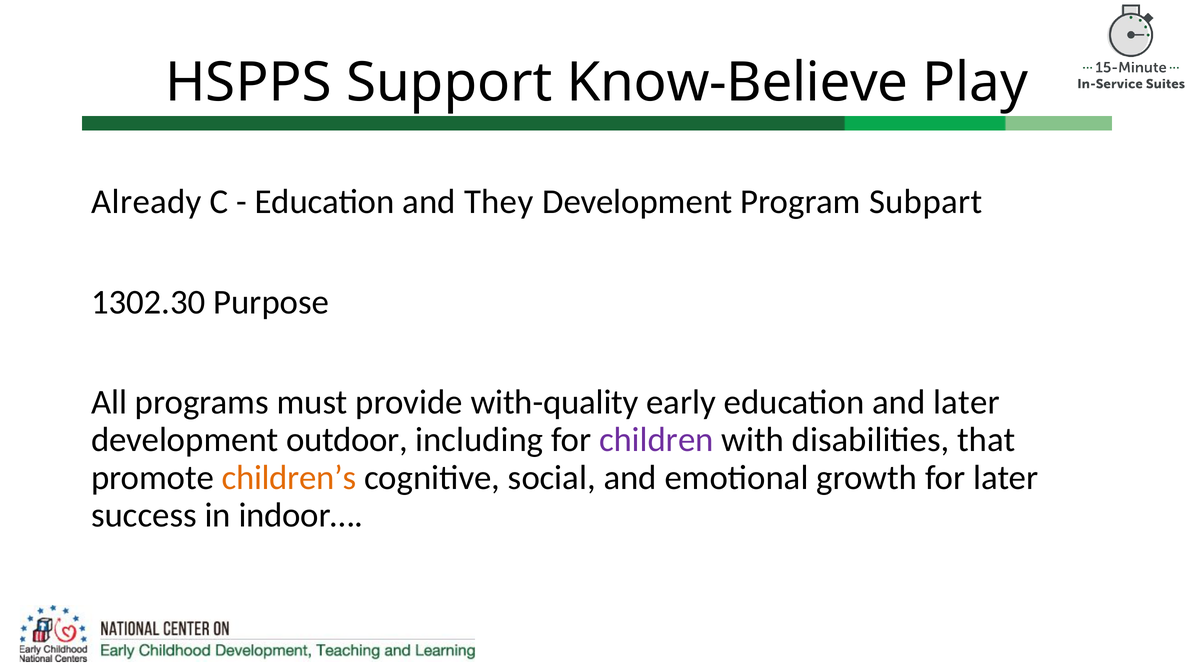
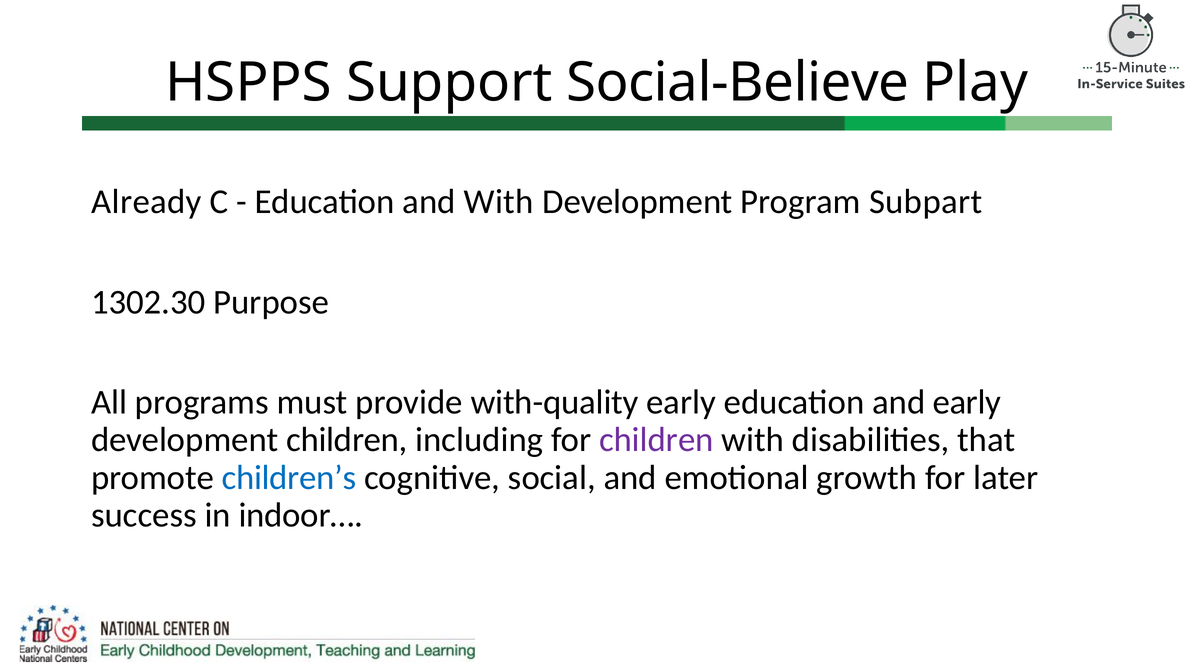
Know-Believe: Know-Believe -> Social-Believe
and They: They -> With
and later: later -> early
development outdoor: outdoor -> children
children’s colour: orange -> blue
